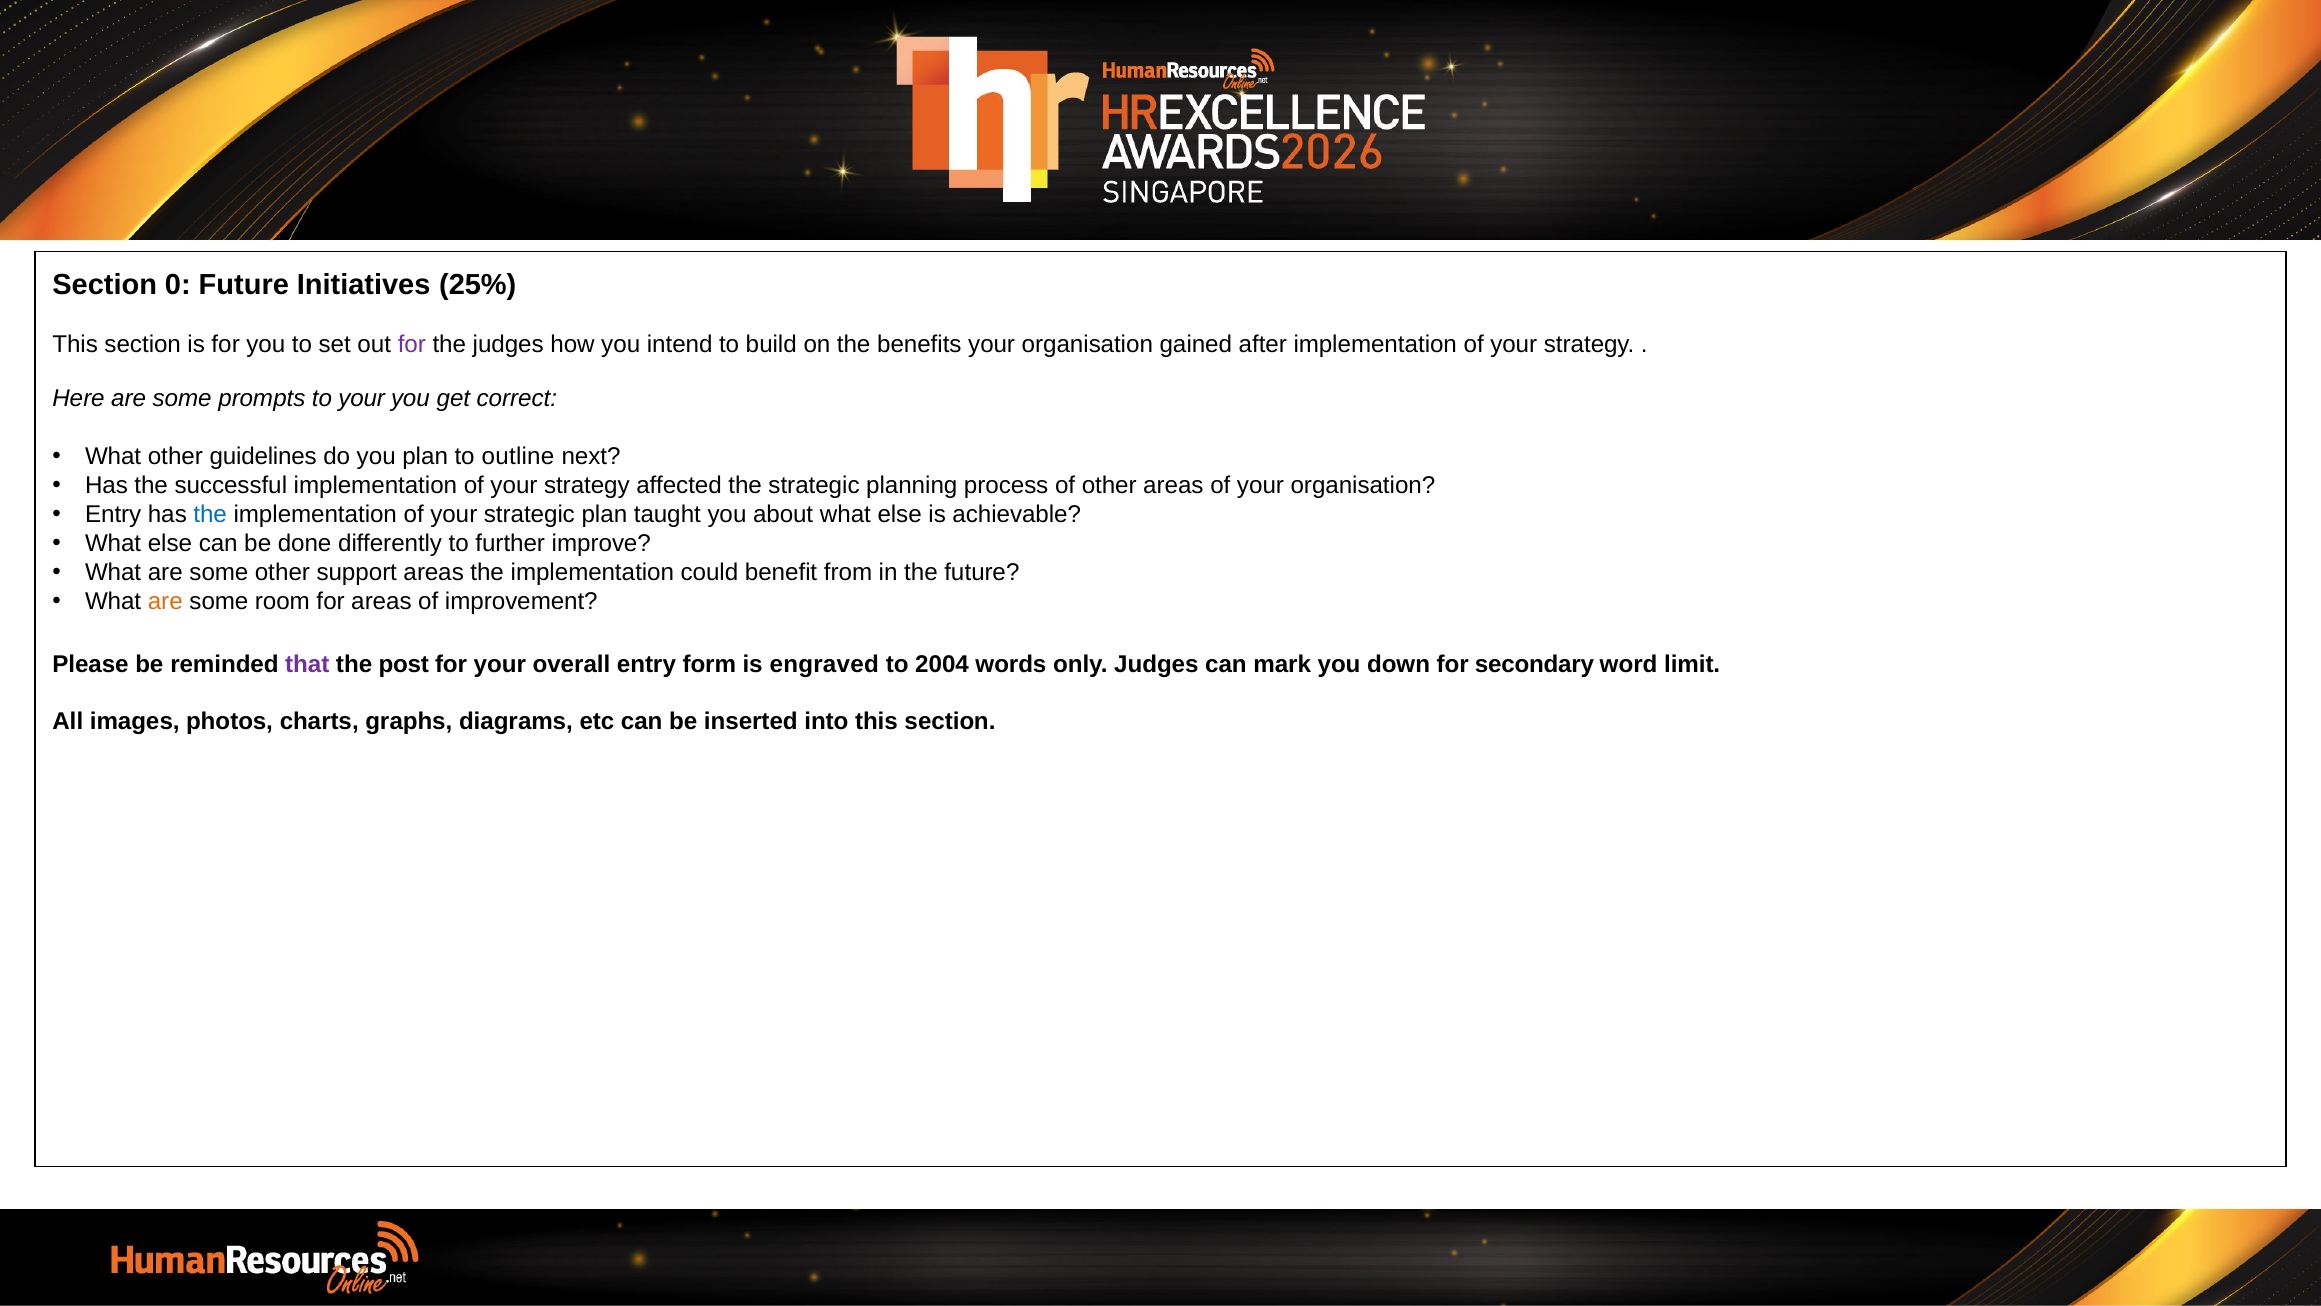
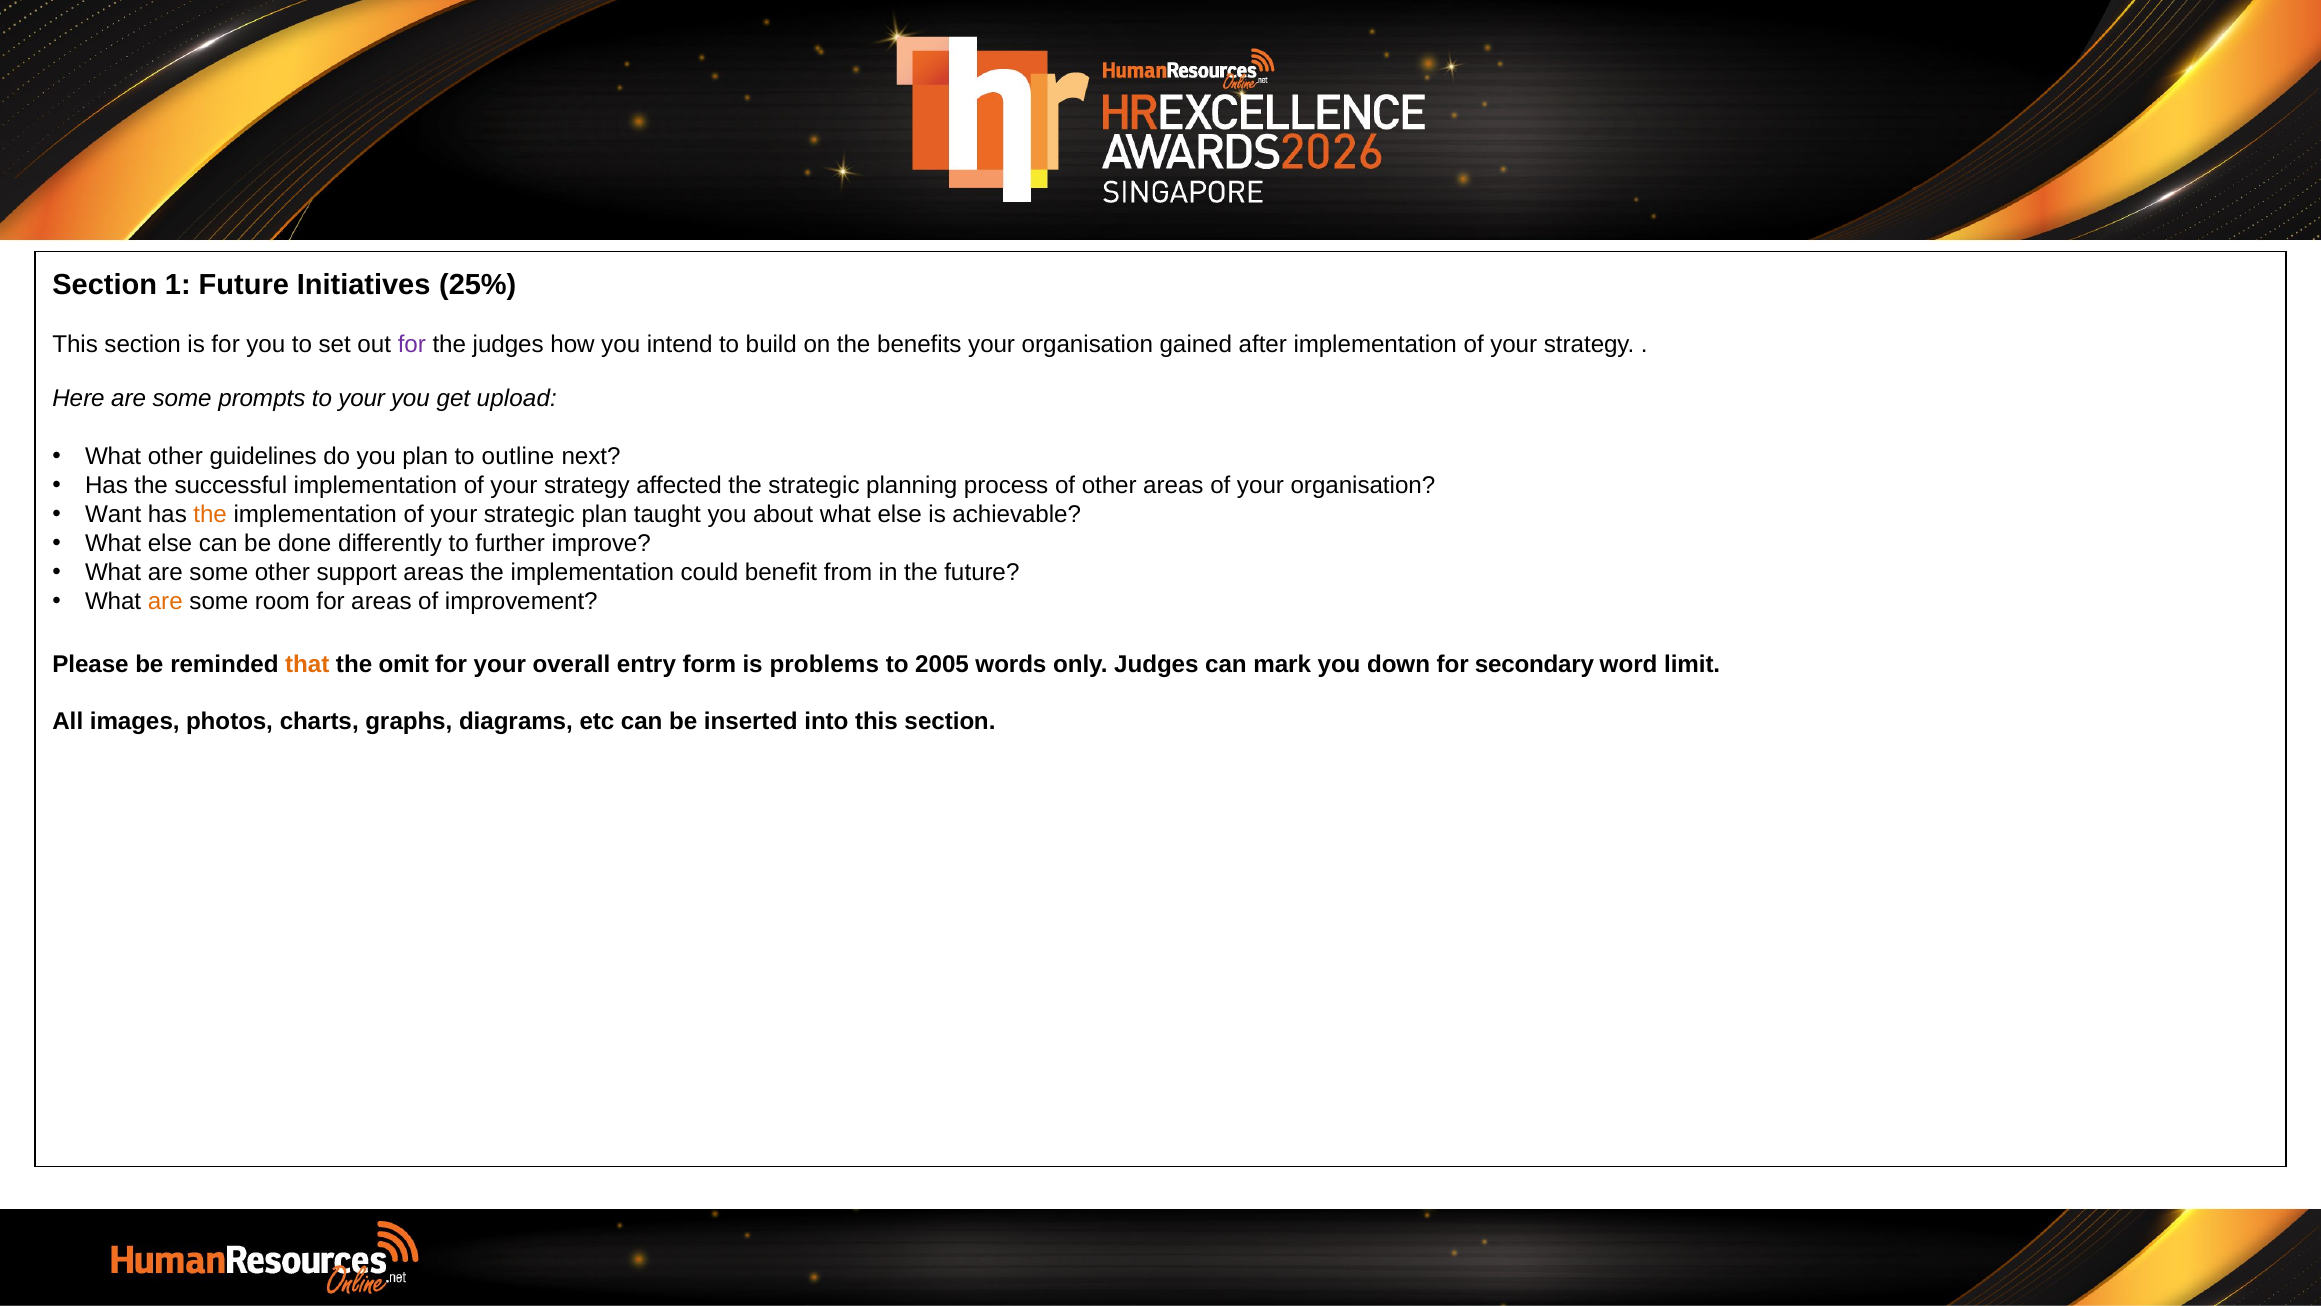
0: 0 -> 1
correct: correct -> upload
Entry at (113, 514): Entry -> Want
the at (210, 514) colour: blue -> orange
that colour: purple -> orange
post: post -> omit
engraved: engraved -> problems
2004: 2004 -> 2005
